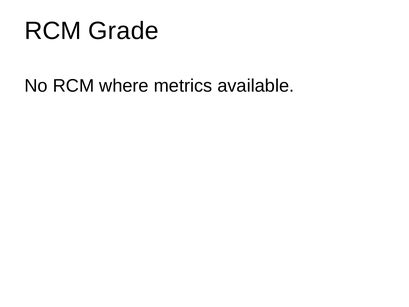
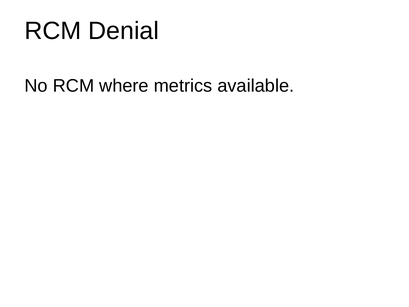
Grade: Grade -> Denial
